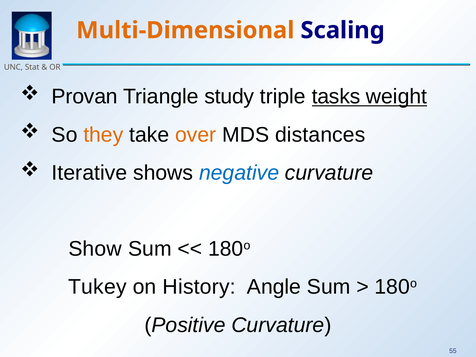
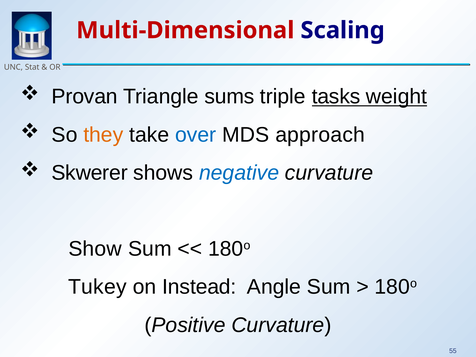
Multi-Dimensional colour: orange -> red
study: study -> sums
over colour: orange -> blue
distances: distances -> approach
Iterative: Iterative -> Skwerer
History: History -> Instead
